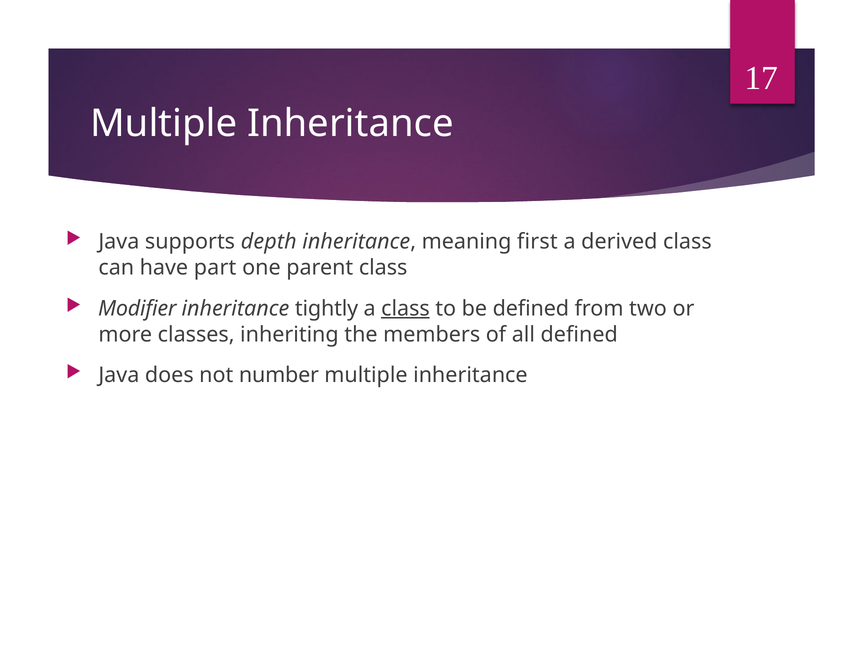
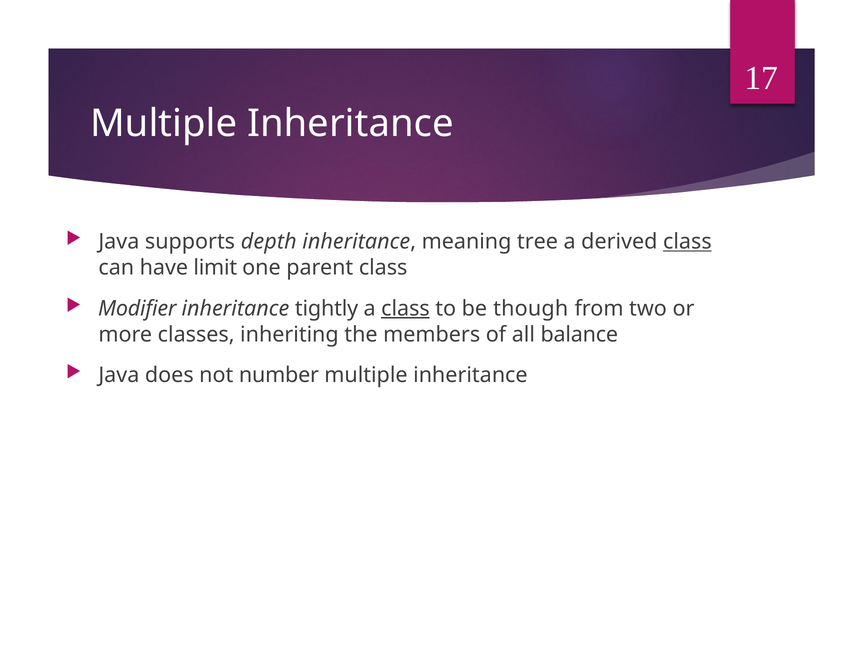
first: first -> tree
class at (687, 241) underline: none -> present
part: part -> limit
be defined: defined -> though
all defined: defined -> balance
